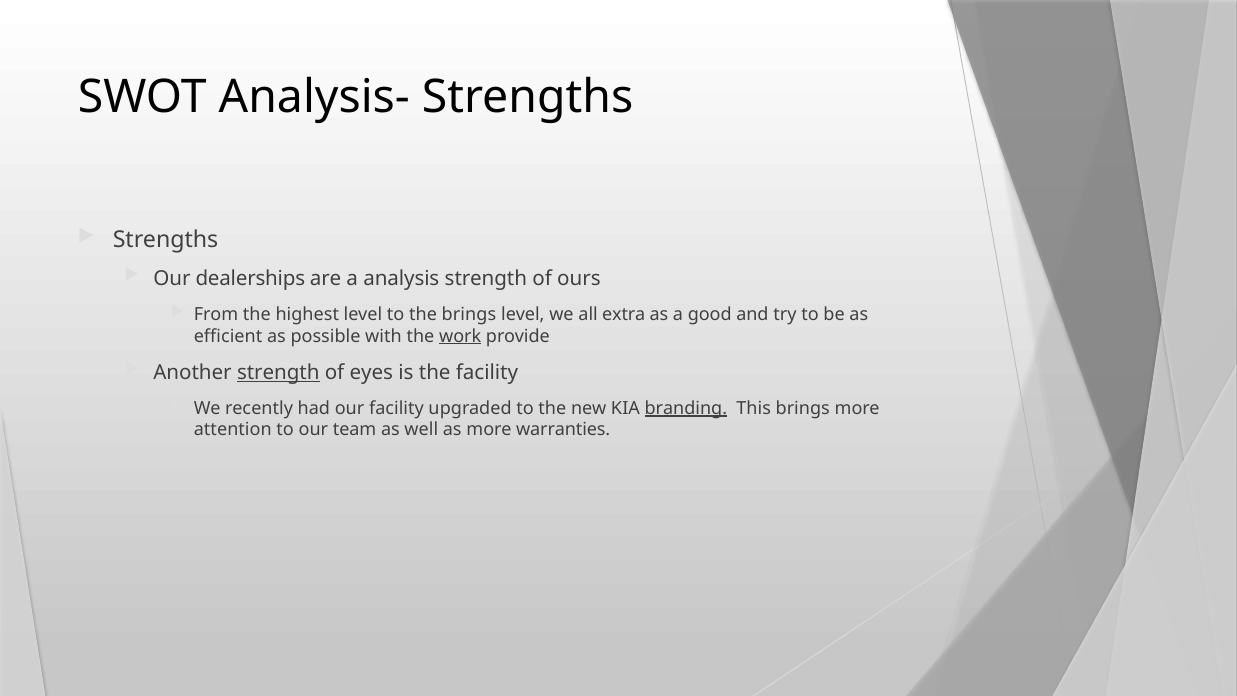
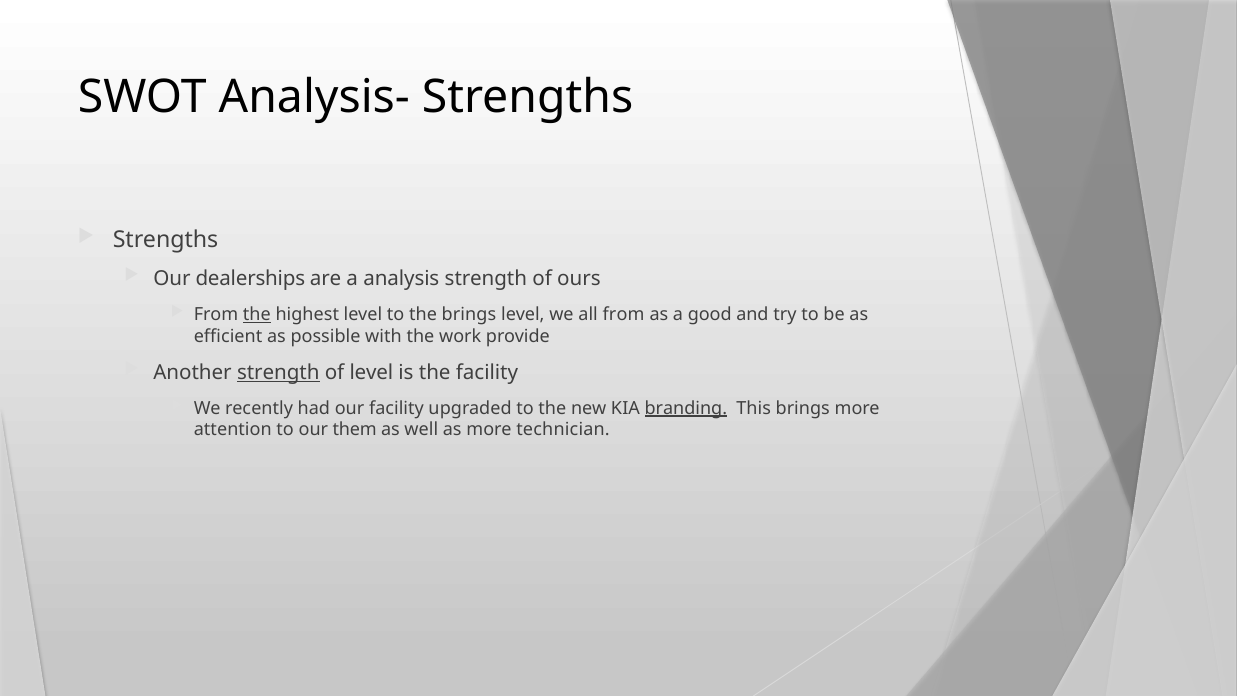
the at (257, 314) underline: none -> present
all extra: extra -> from
work underline: present -> none
of eyes: eyes -> level
team: team -> them
warranties: warranties -> technician
